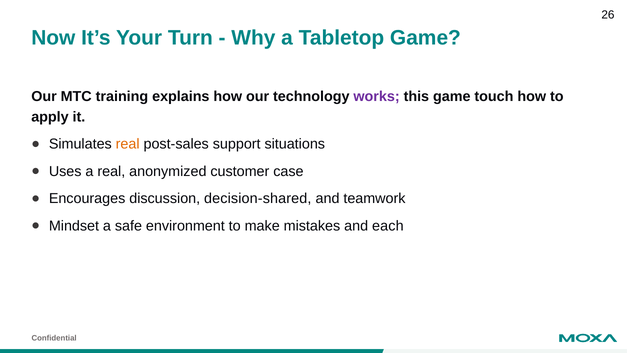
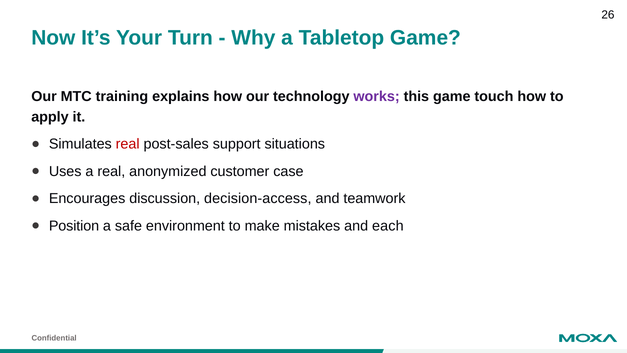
real at (128, 144) colour: orange -> red
decision-shared: decision-shared -> decision-access
Mindset: Mindset -> Position
